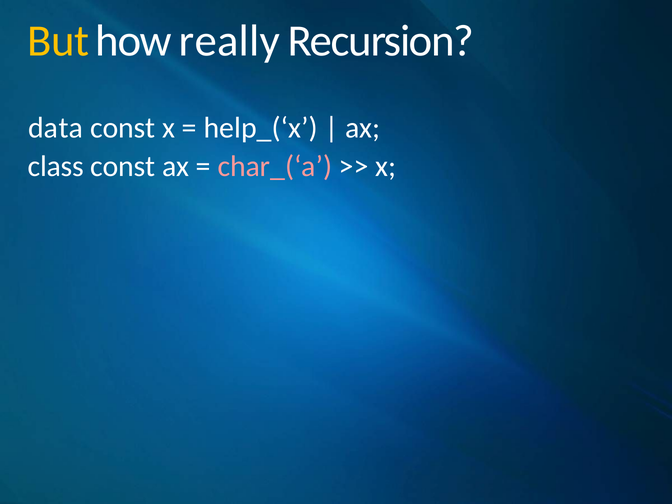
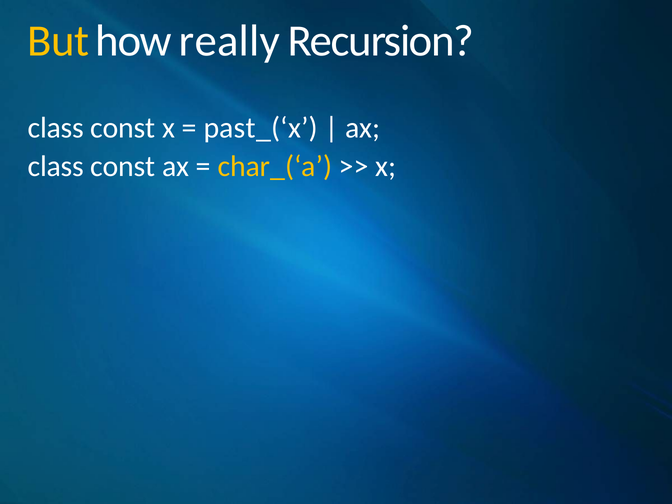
data at (56, 128): data -> class
help_(‘x: help_(‘x -> past_(‘x
char_(‘a colour: pink -> yellow
